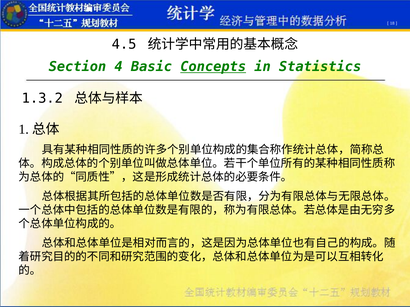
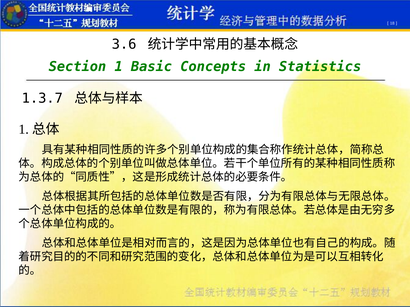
4.5: 4.5 -> 3.6
4: 4 -> 1
Concepts underline: present -> none
1.3.2: 1.3.2 -> 1.3.7
